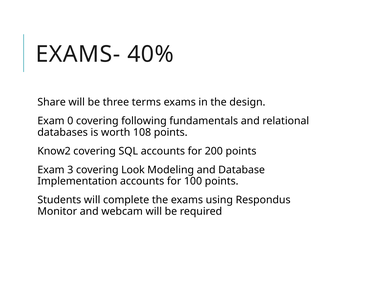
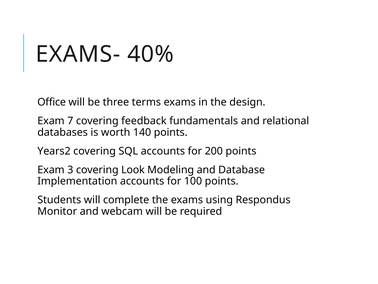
Share: Share -> Office
0: 0 -> 7
following: following -> feedback
108: 108 -> 140
Know2: Know2 -> Years2
